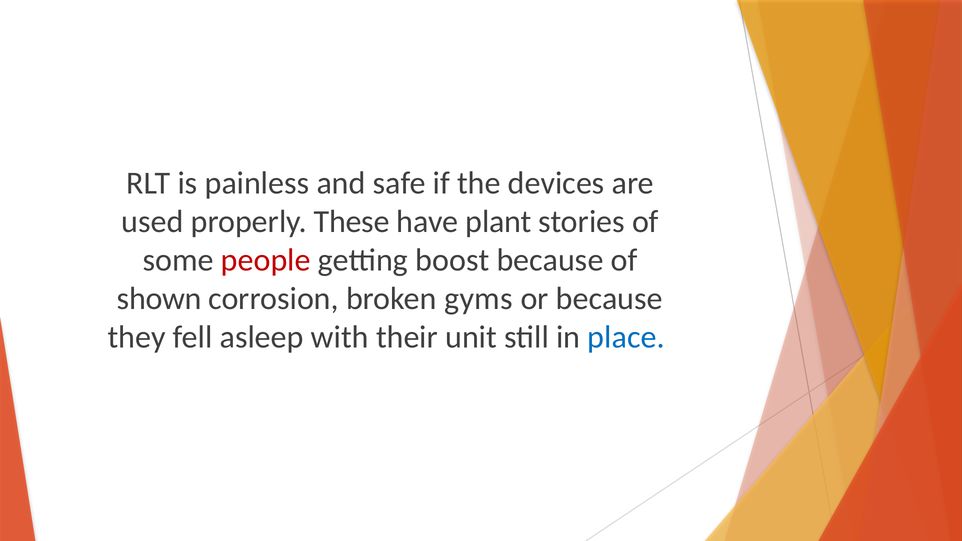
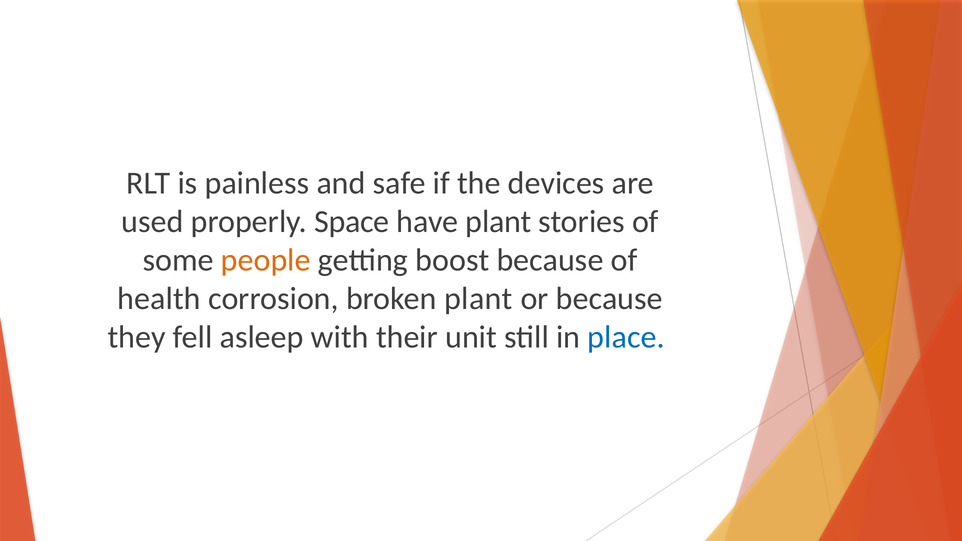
These: These -> Space
people colour: red -> orange
shown: shown -> health
broken gyms: gyms -> plant
